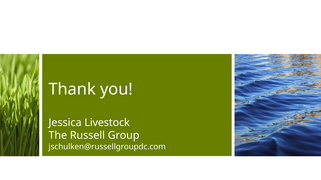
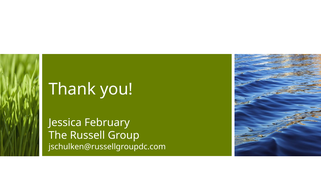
Livestock: Livestock -> February
